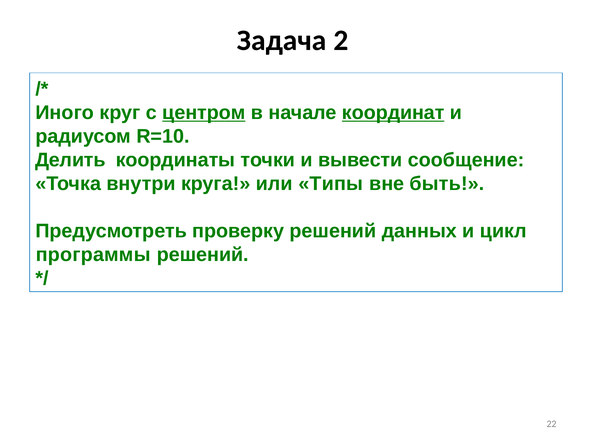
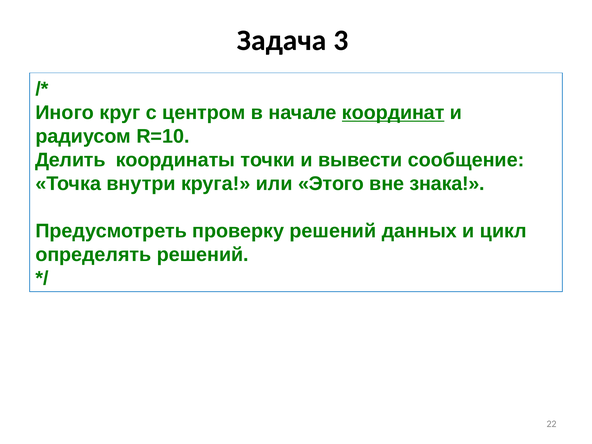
2: 2 -> 3
центром underline: present -> none
Типы: Типы -> Этого
быть: быть -> знака
программы: программы -> определять
